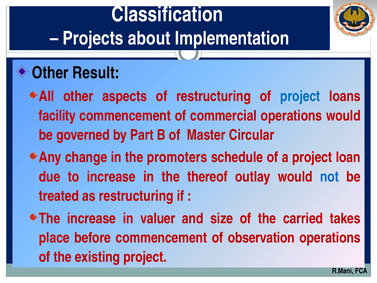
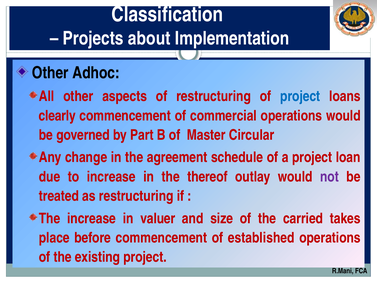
Result: Result -> Adhoc
facility: facility -> clearly
promoters: promoters -> agreement
not colour: blue -> purple
observation: observation -> established
